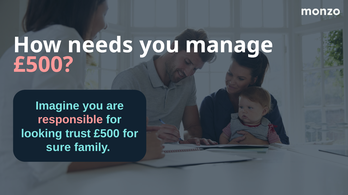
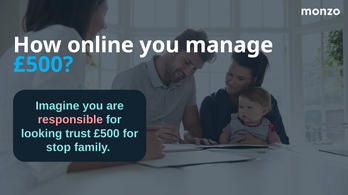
needs: needs -> online
£500 at (43, 65) colour: pink -> light blue
sure: sure -> stop
